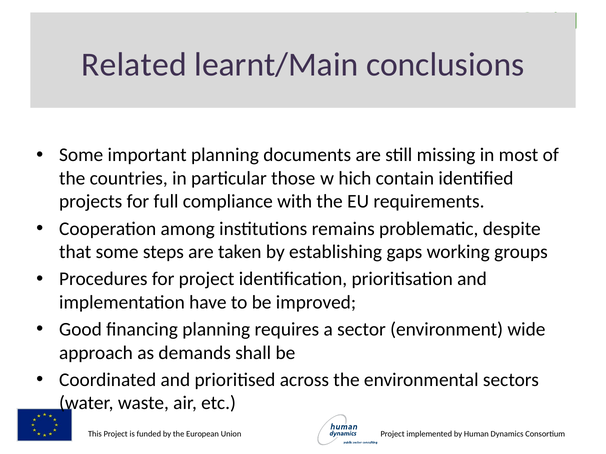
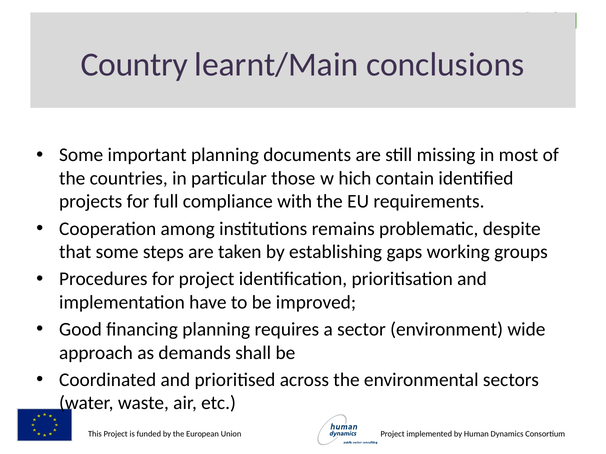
Related: Related -> Country
